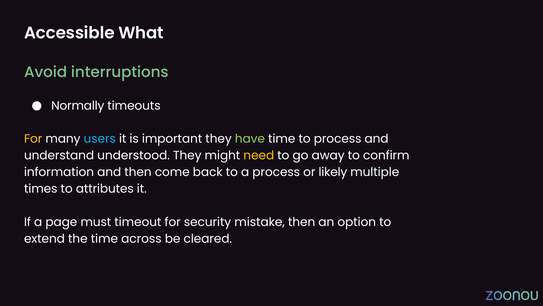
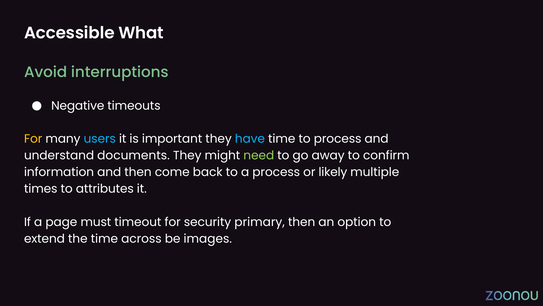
Normally: Normally -> Negative
have colour: light green -> light blue
understood: understood -> documents
need colour: yellow -> light green
mistake: mistake -> primary
cleared: cleared -> images
